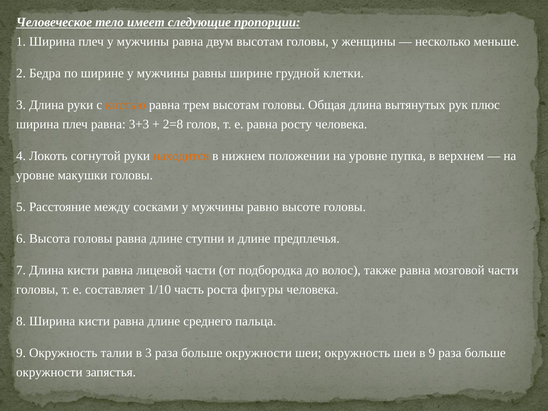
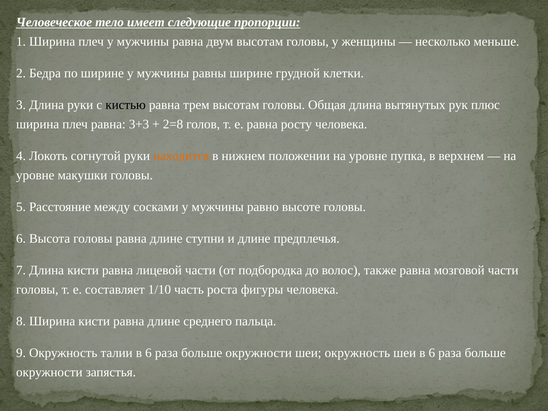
кистью colour: orange -> black
талии в 3: 3 -> 6
шеи в 9: 9 -> 6
